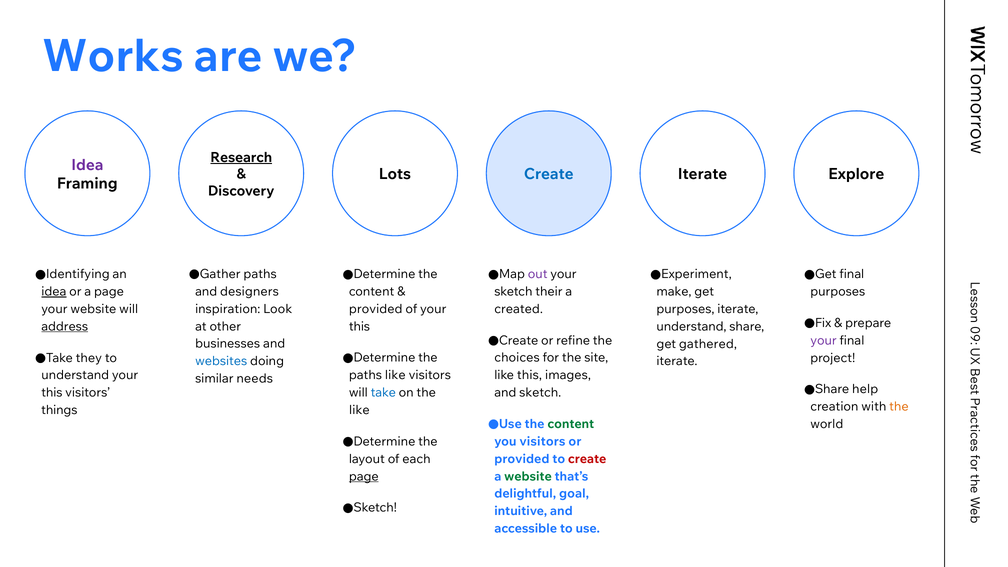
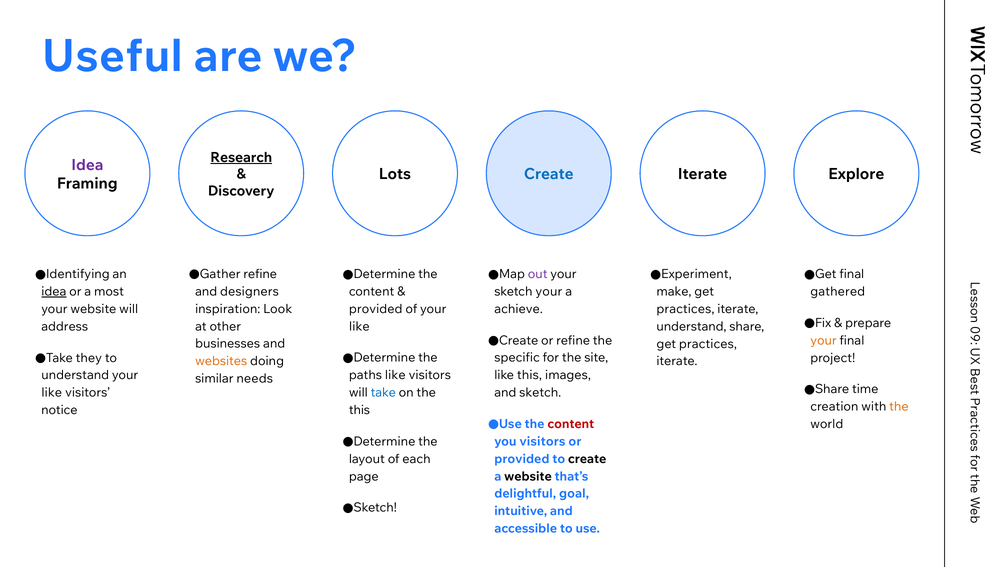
Works: Works -> Useful
paths at (260, 274): paths -> refine
a page: page -> most
sketch their: their -> your
purposes at (838, 292): purposes -> gathered
created: created -> achieve
purposes at (686, 309): purposes -> practices
address underline: present -> none
this at (359, 326): this -> like
your at (823, 340) colour: purple -> orange
gathered at (708, 344): gathered -> practices
choices: choices -> specific
websites colour: blue -> orange
help: help -> time
this at (52, 393): this -> like
things: things -> notice
like at (359, 410): like -> this
content at (571, 424) colour: green -> red
create at (587, 459) colour: red -> black
page at (364, 476) underline: present -> none
website at (528, 476) colour: green -> black
